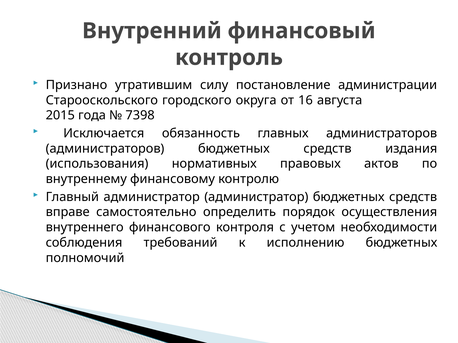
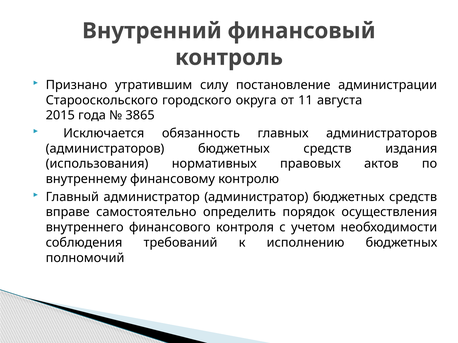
16: 16 -> 11
7398: 7398 -> 3865
